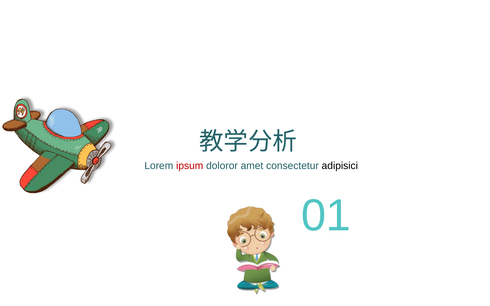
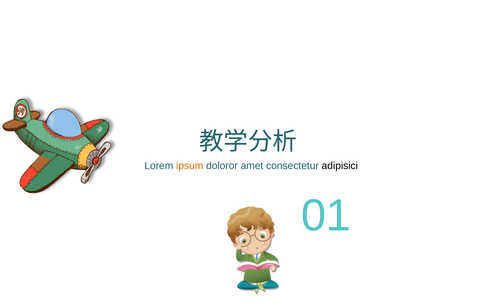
ipsum colour: red -> orange
